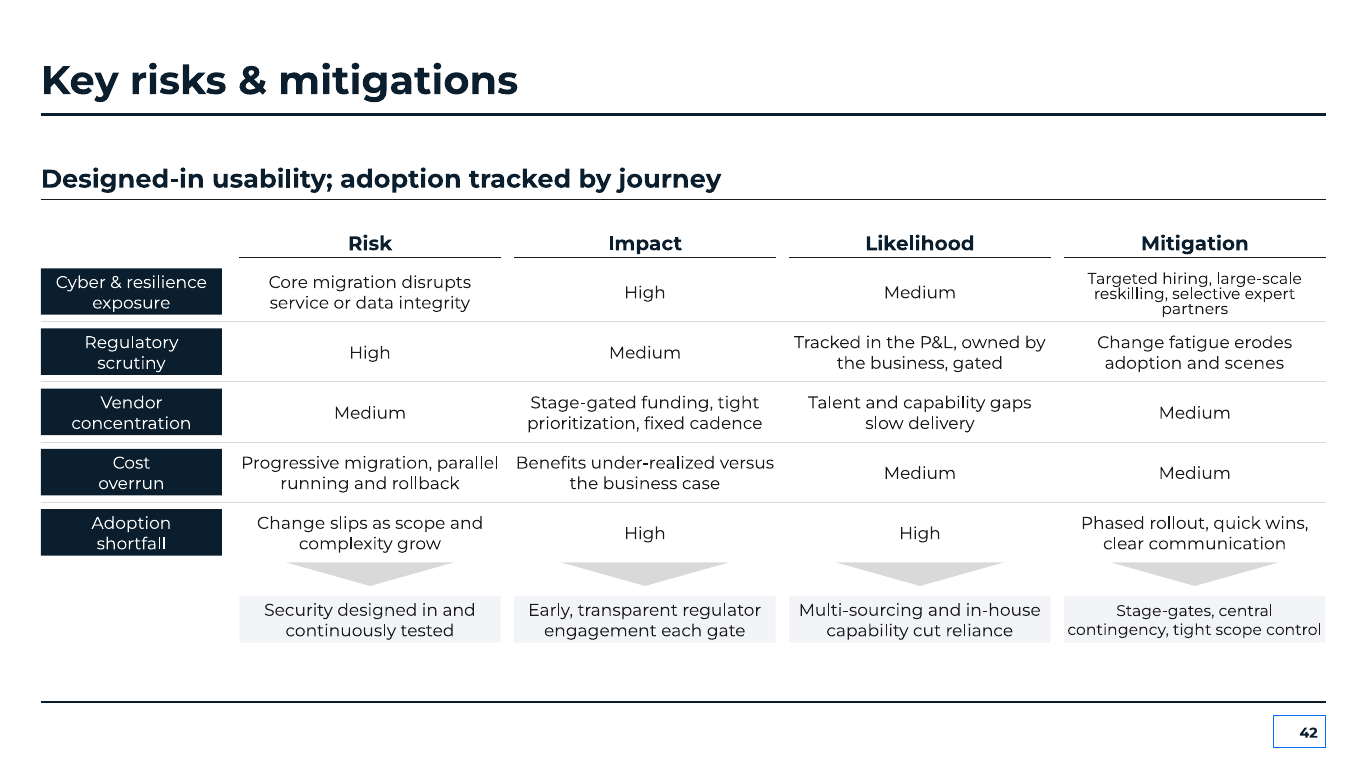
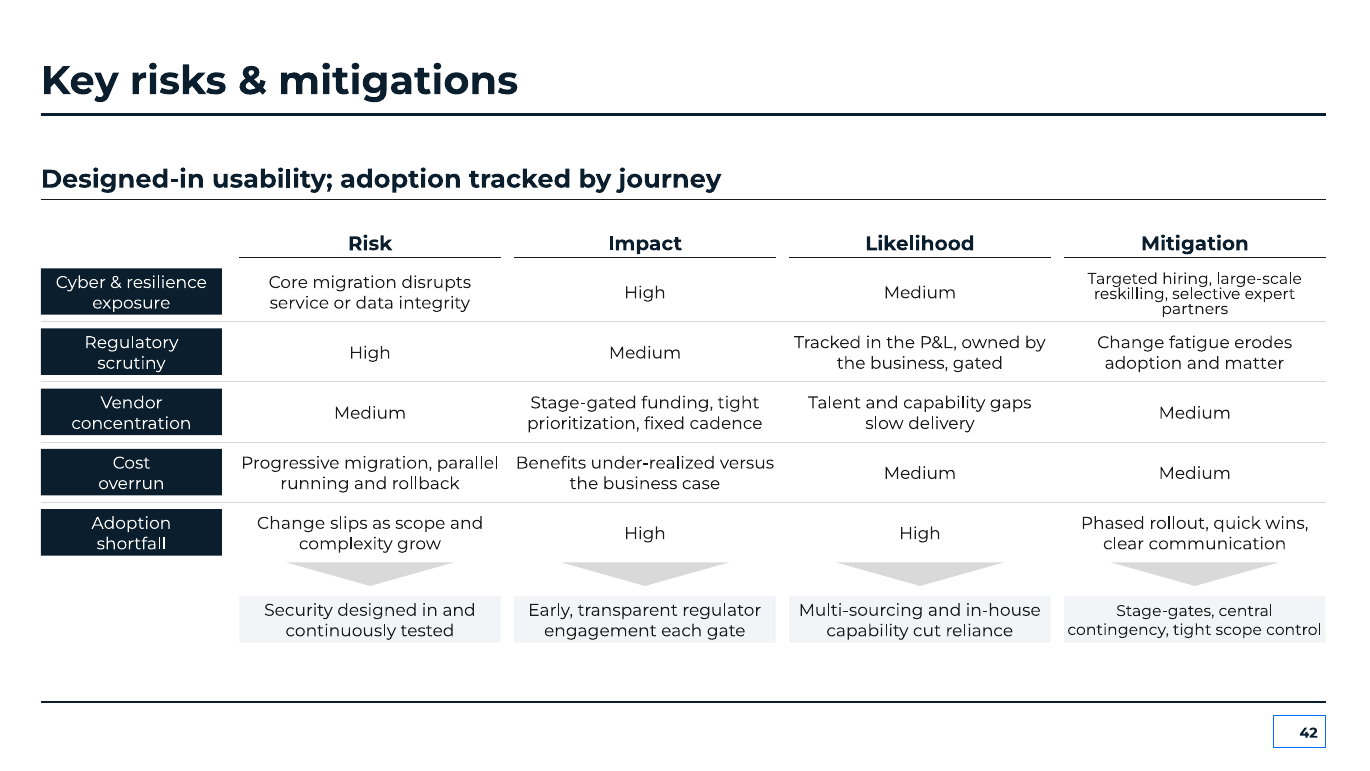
scenes: scenes -> matter
